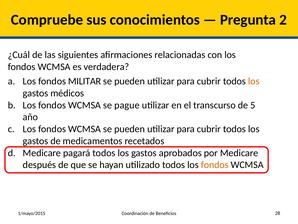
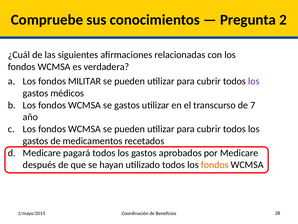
los at (254, 81) colour: orange -> purple
se pague: pague -> gastos
5: 5 -> 7
